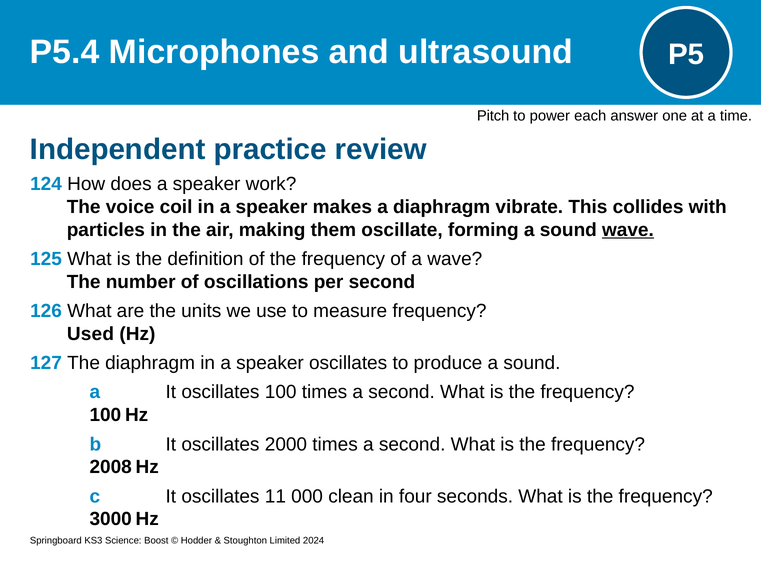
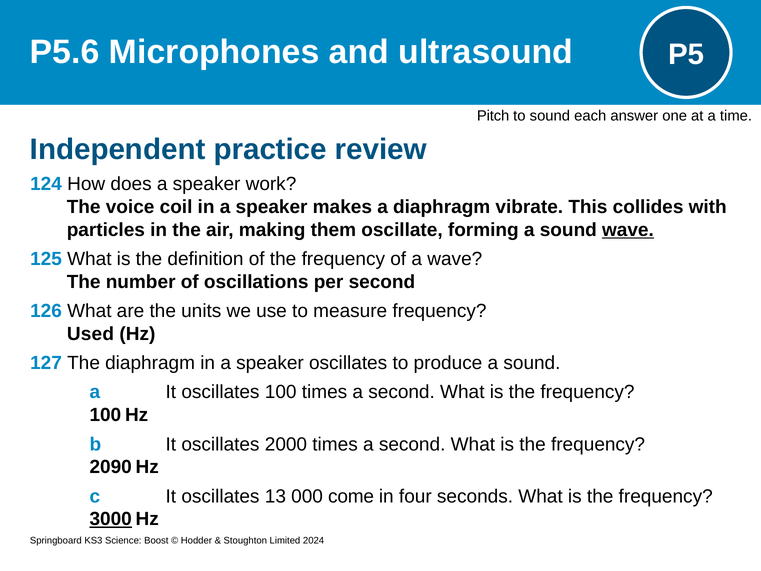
P5.4: P5.4 -> P5.6
to power: power -> sound
2008: 2008 -> 2090
11: 11 -> 13
clean: clean -> come
3000 underline: none -> present
